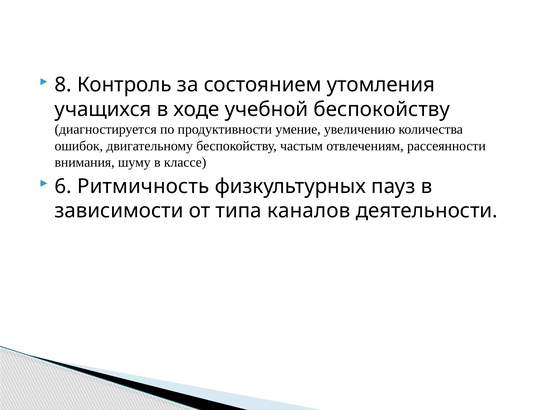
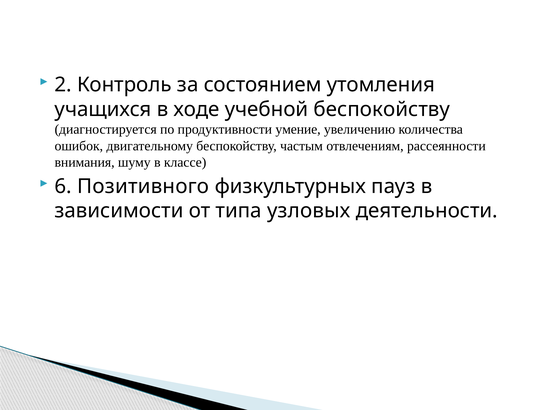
8: 8 -> 2
Ритмичность: Ритмичность -> Позитивного
каналов: каналов -> узловых
